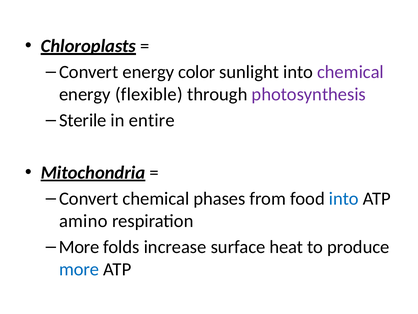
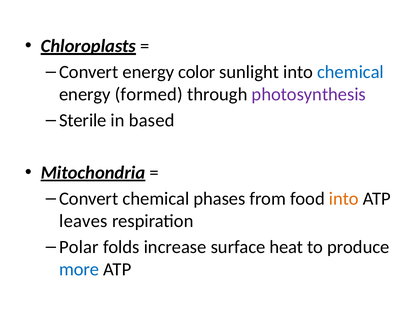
chemical at (351, 72) colour: purple -> blue
flexible: flexible -> formed
entire: entire -> based
into at (344, 198) colour: blue -> orange
amino: amino -> leaves
More at (79, 247): More -> Polar
